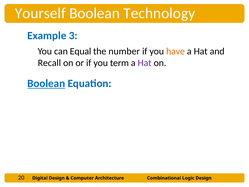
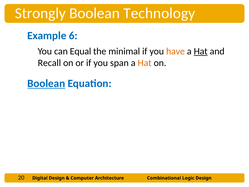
Yourself: Yourself -> Strongly
3: 3 -> 6
number: number -> minimal
Hat at (201, 51) underline: none -> present
term: term -> span
Hat at (145, 63) colour: purple -> orange
